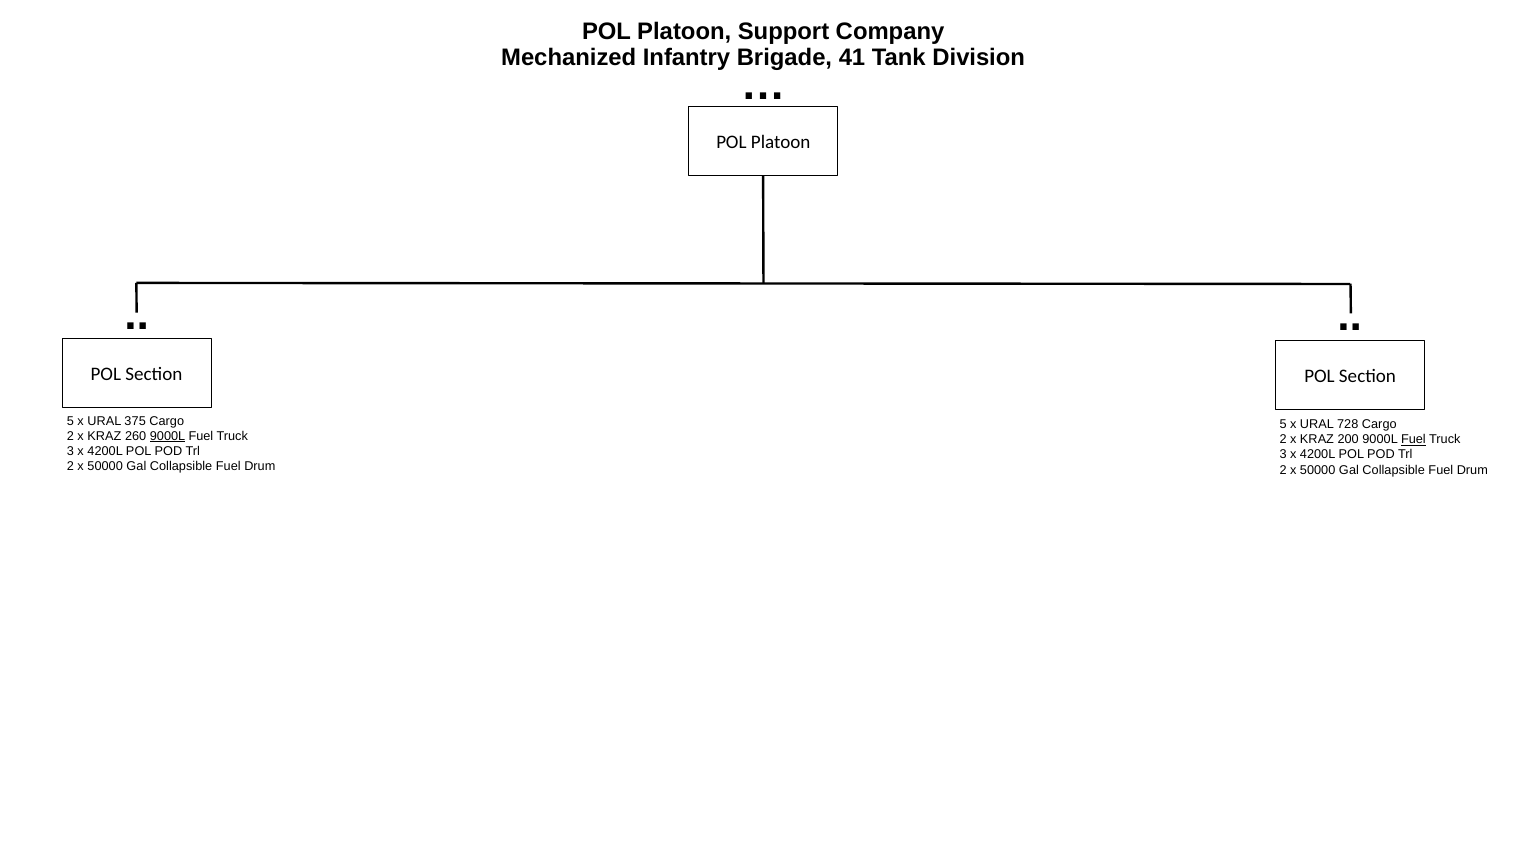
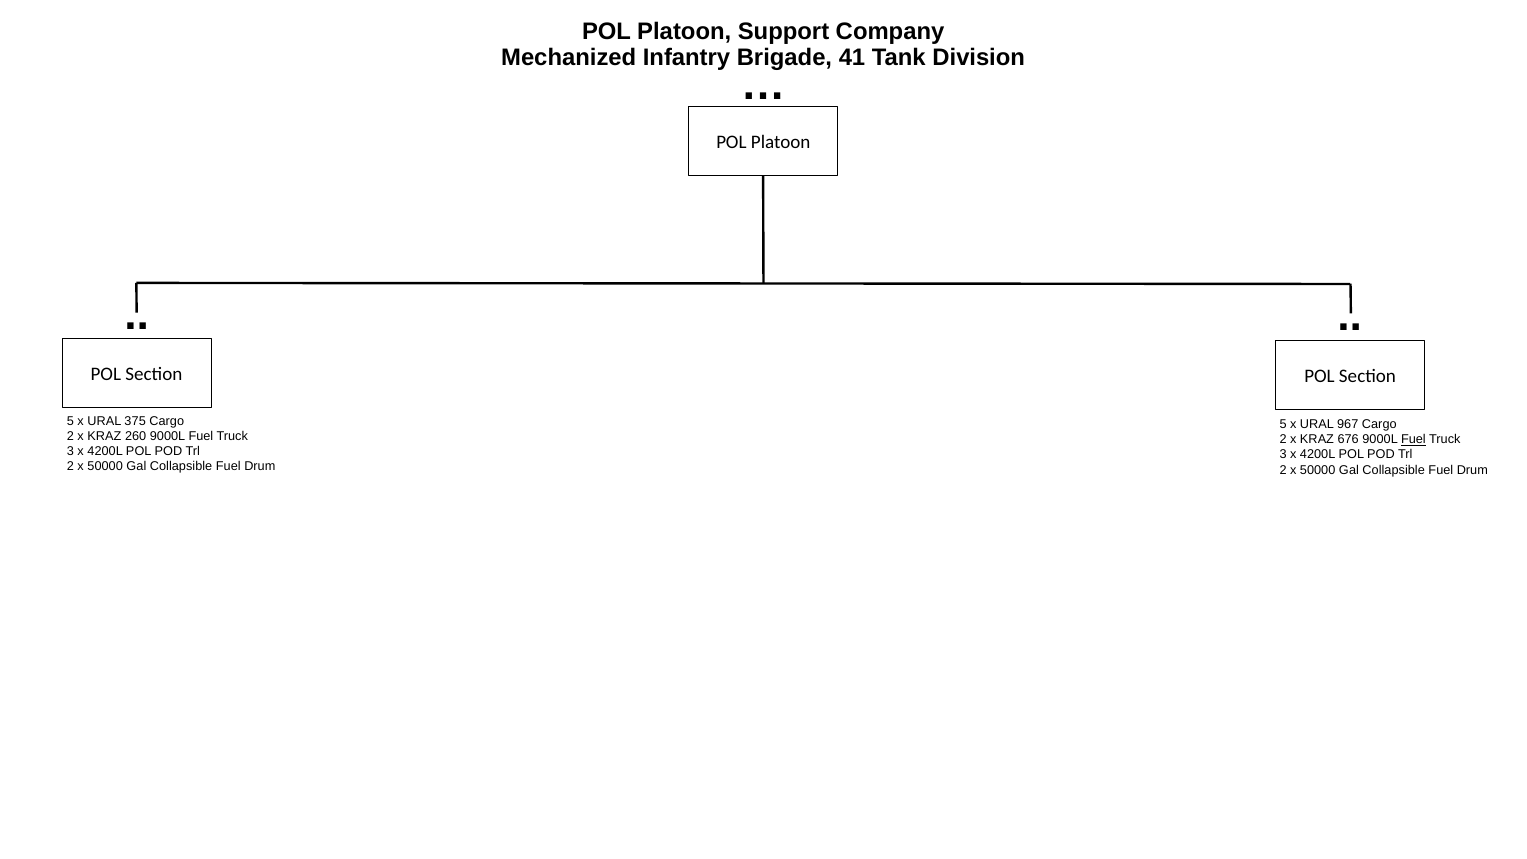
728: 728 -> 967
9000L at (168, 436) underline: present -> none
200: 200 -> 676
